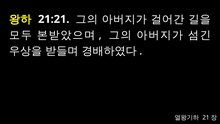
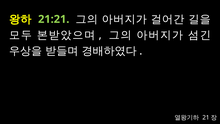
21:21 colour: white -> light green
